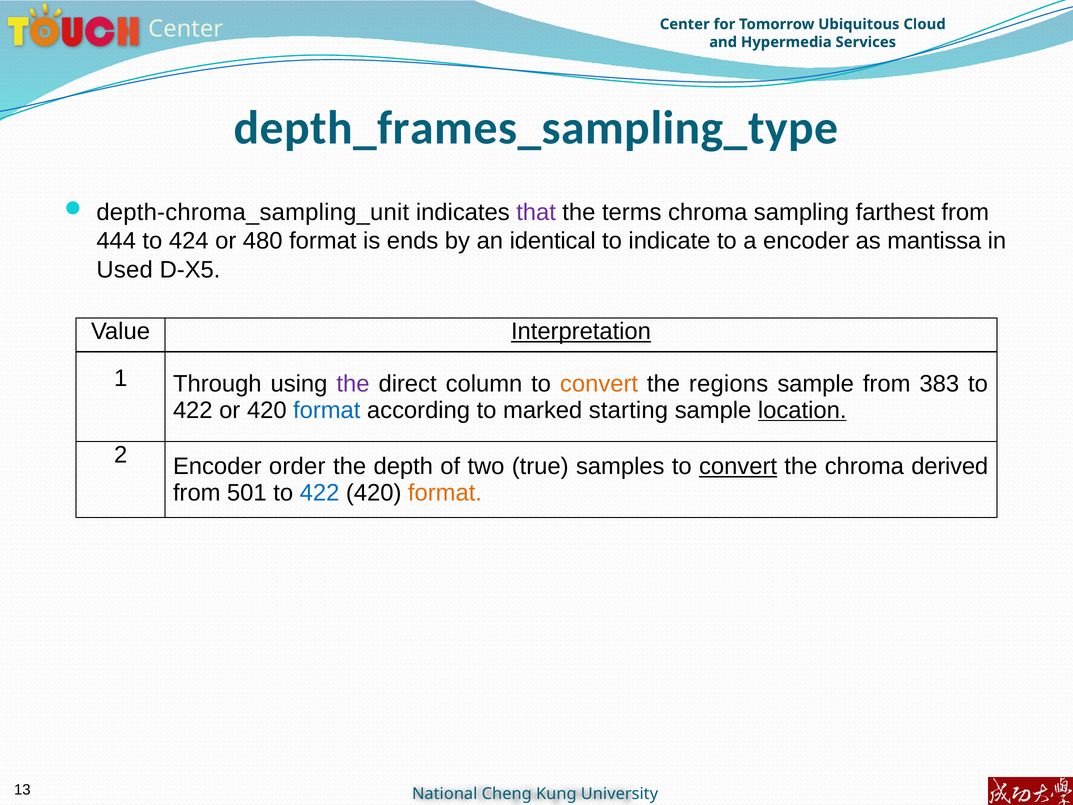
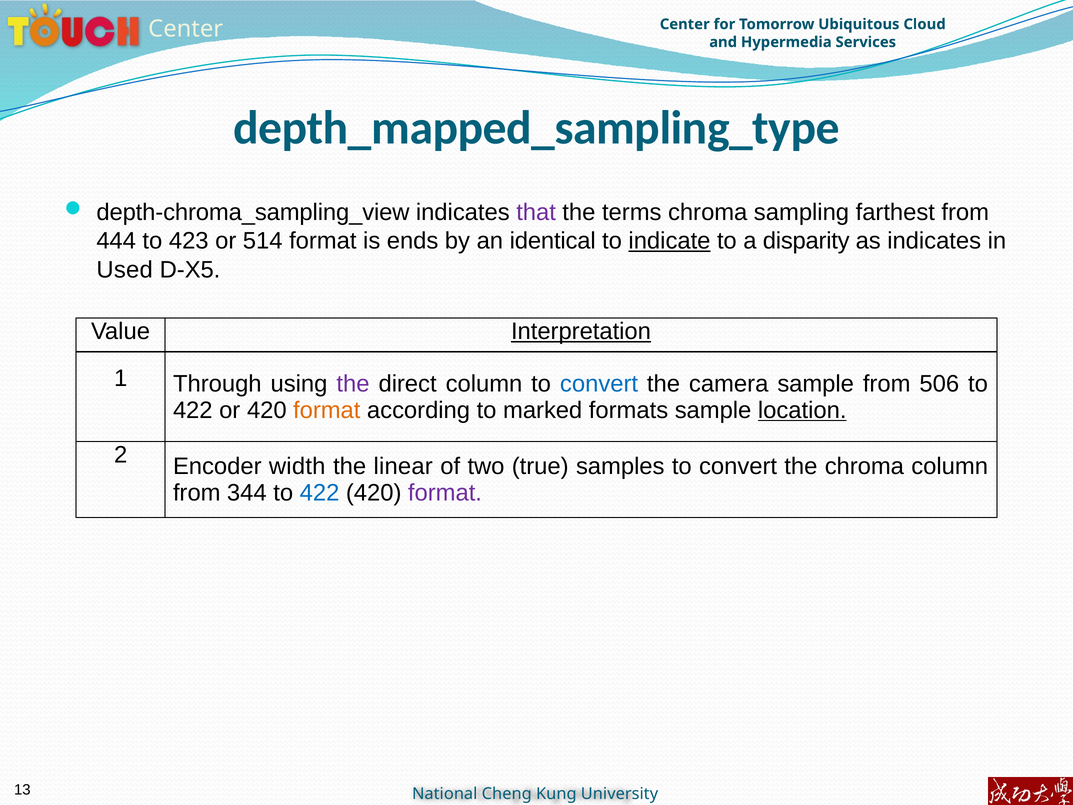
depth_frames_sampling_type: depth_frames_sampling_type -> depth_mapped_sampling_type
depth-chroma_sampling_unit: depth-chroma_sampling_unit -> depth-chroma_sampling_view
424: 424 -> 423
480: 480 -> 514
indicate underline: none -> present
a encoder: encoder -> disparity
as mantissa: mantissa -> indicates
convert at (599, 384) colour: orange -> blue
regions: regions -> camera
383: 383 -> 506
format at (327, 410) colour: blue -> orange
starting: starting -> formats
order: order -> width
depth: depth -> linear
convert at (738, 466) underline: present -> none
chroma derived: derived -> column
501: 501 -> 344
format at (445, 493) colour: orange -> purple
